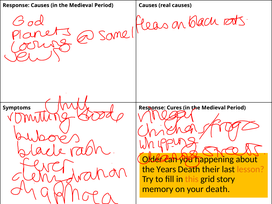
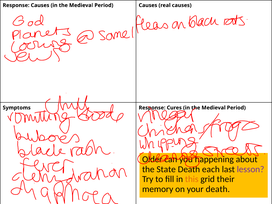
Years: Years -> State
their: their -> each
lesson colour: orange -> purple
story: story -> their
